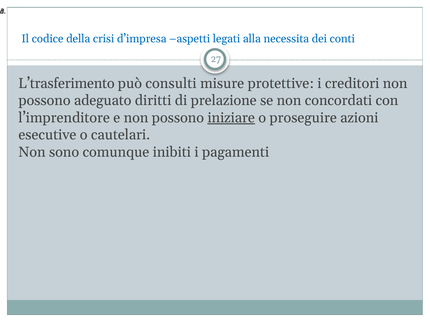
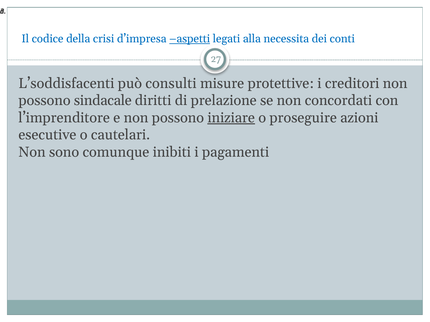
aspetti underline: none -> present
L’trasferimento: L’trasferimento -> L’soddisfacenti
adeguato: adeguato -> sindacale
